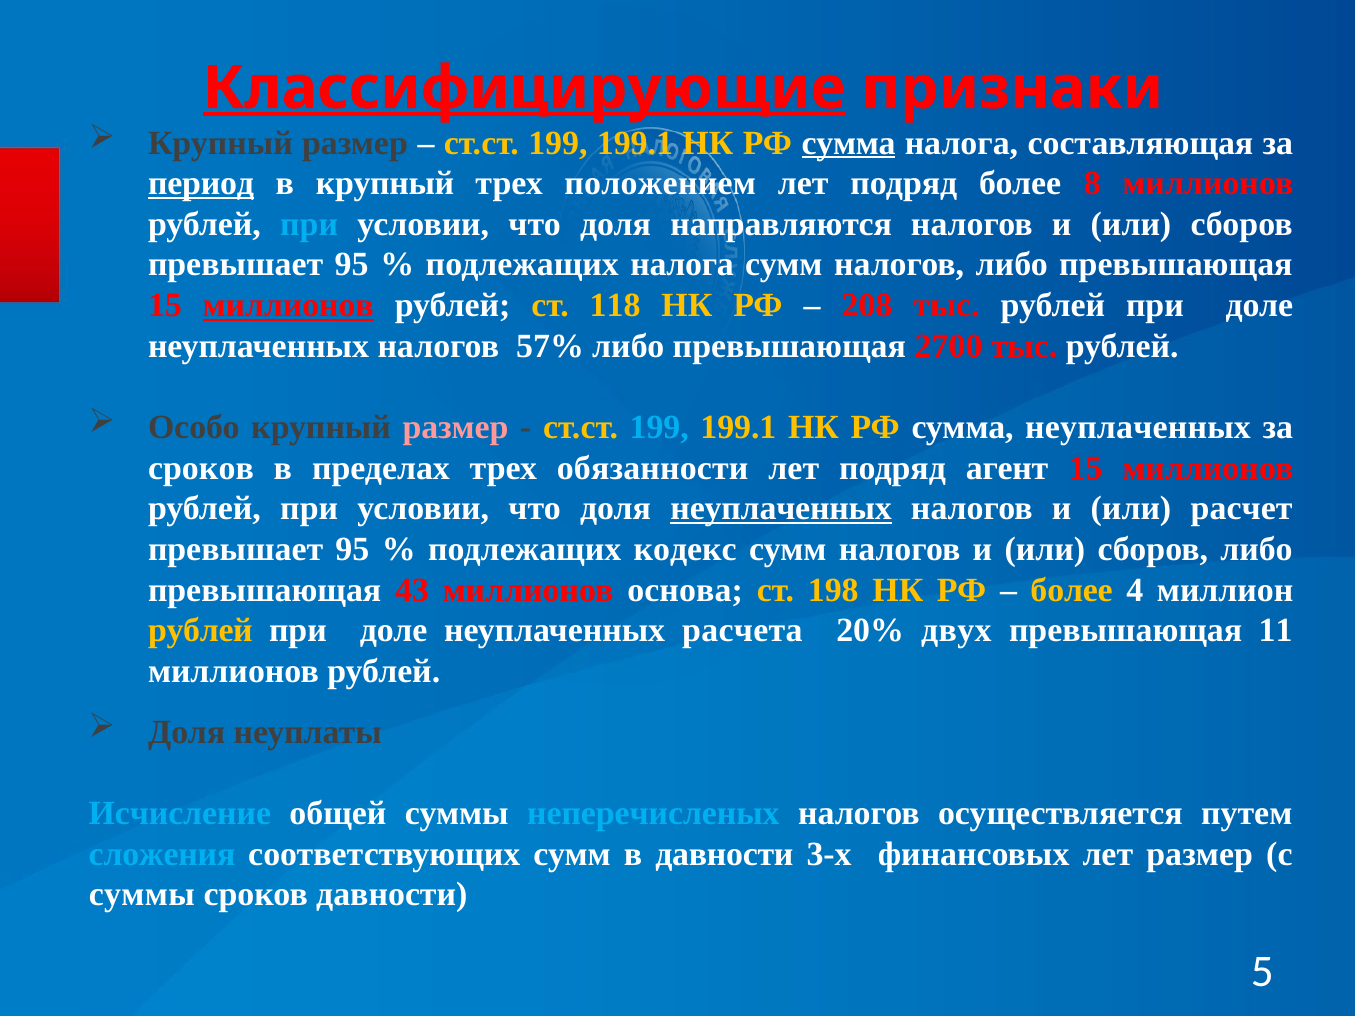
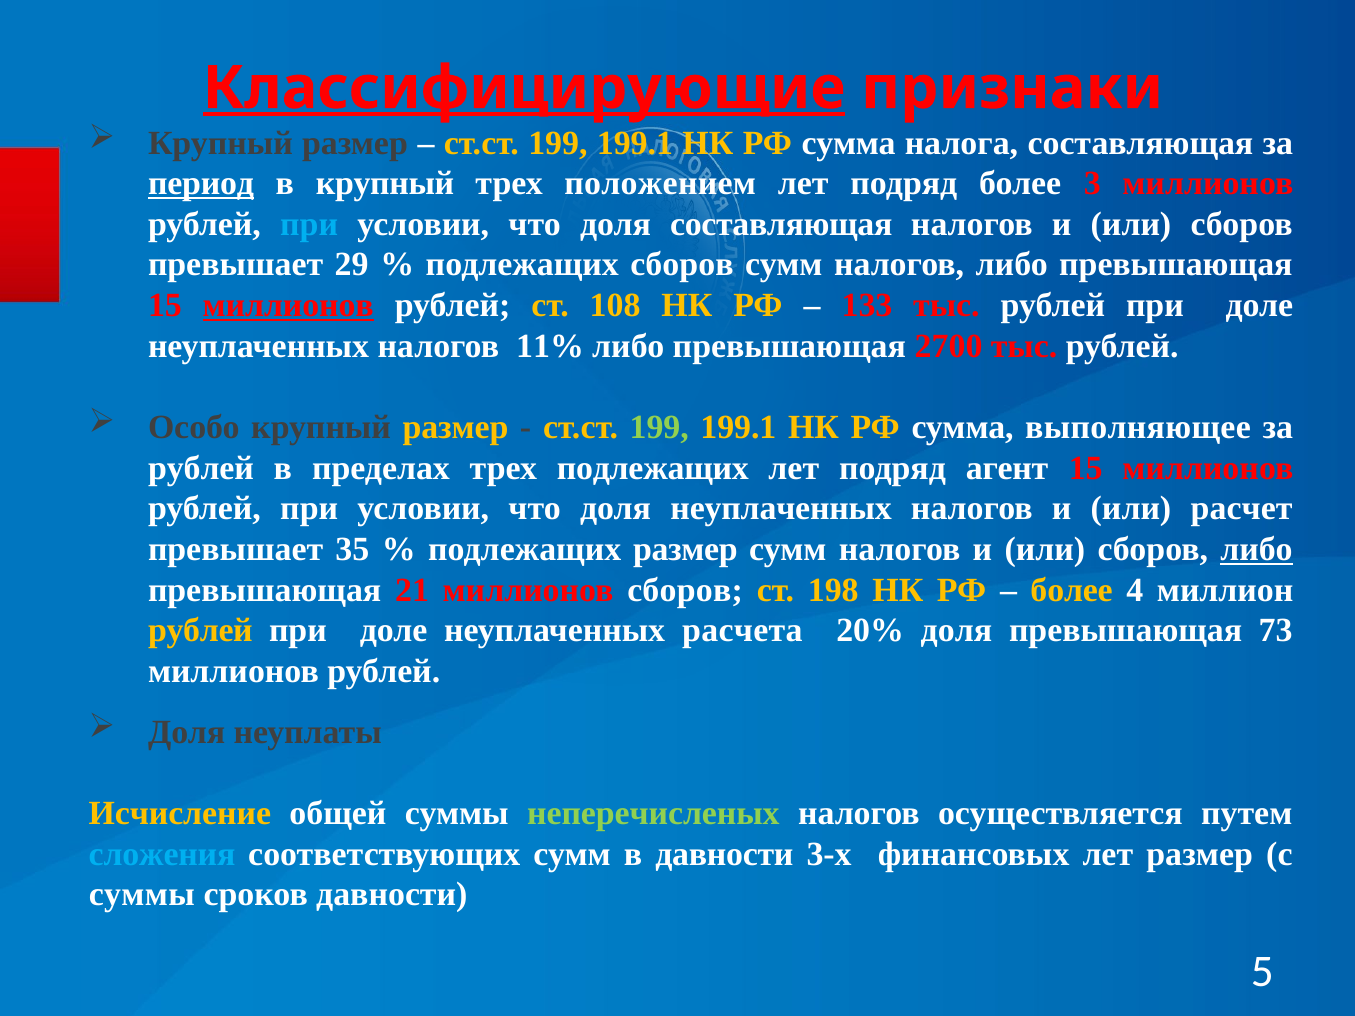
сумма at (849, 143) underline: present -> none
8: 8 -> 3
доля направляются: направляются -> составляющая
95 at (352, 265): 95 -> 29
подлежащих налога: налога -> сборов
118: 118 -> 108
208: 208 -> 133
57%: 57% -> 11%
размер at (455, 427) colour: pink -> yellow
199 at (659, 427) colour: light blue -> light green
сумма неуплаченных: неуплаченных -> выполняющее
сроков at (201, 468): сроков -> рублей
трех обязанности: обязанности -> подлежащих
неуплаченных at (781, 509) underline: present -> none
95 at (352, 549): 95 -> 35
подлежащих кодекс: кодекс -> размер
либо at (1257, 549) underline: none -> present
43: 43 -> 21
миллионов основа: основа -> сборов
20% двух: двух -> доля
11: 11 -> 73
Исчисление colour: light blue -> yellow
неперечисленых colour: light blue -> light green
